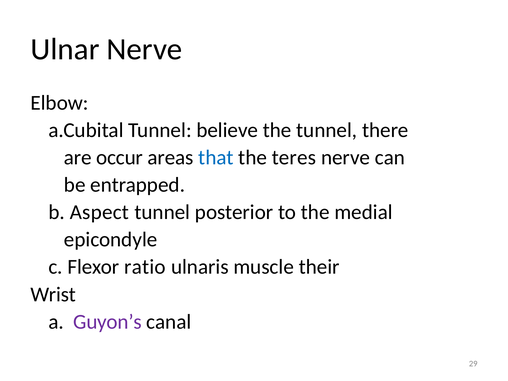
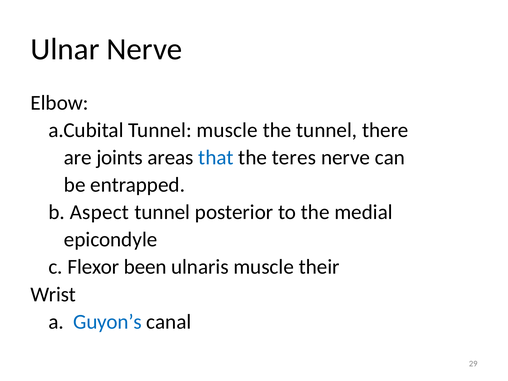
Tunnel believe: believe -> muscle
occur: occur -> joints
ratio: ratio -> been
Guyon’s colour: purple -> blue
